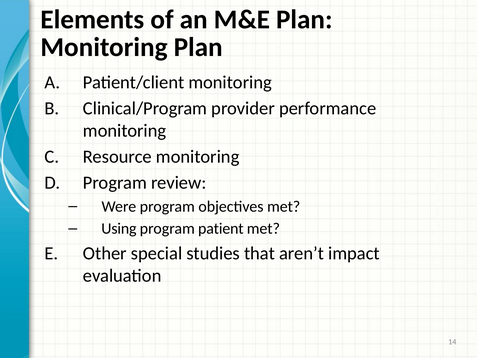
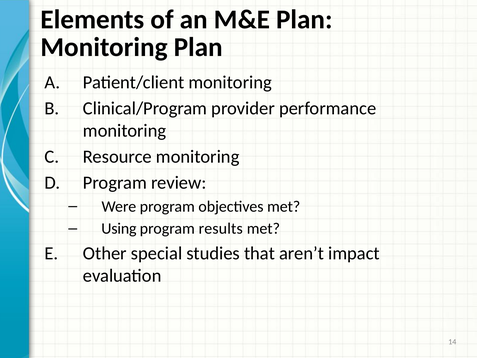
patient: patient -> results
